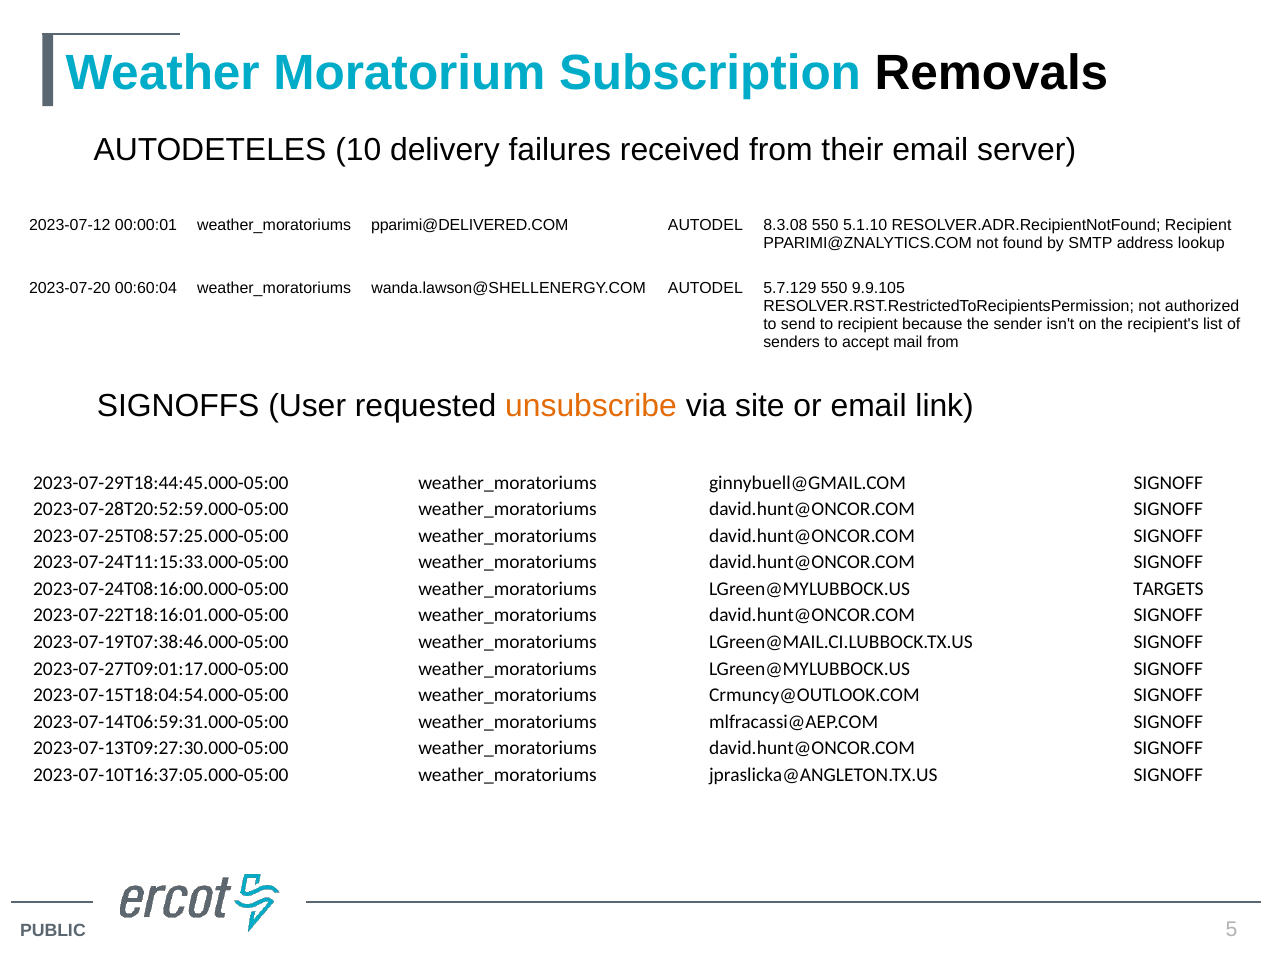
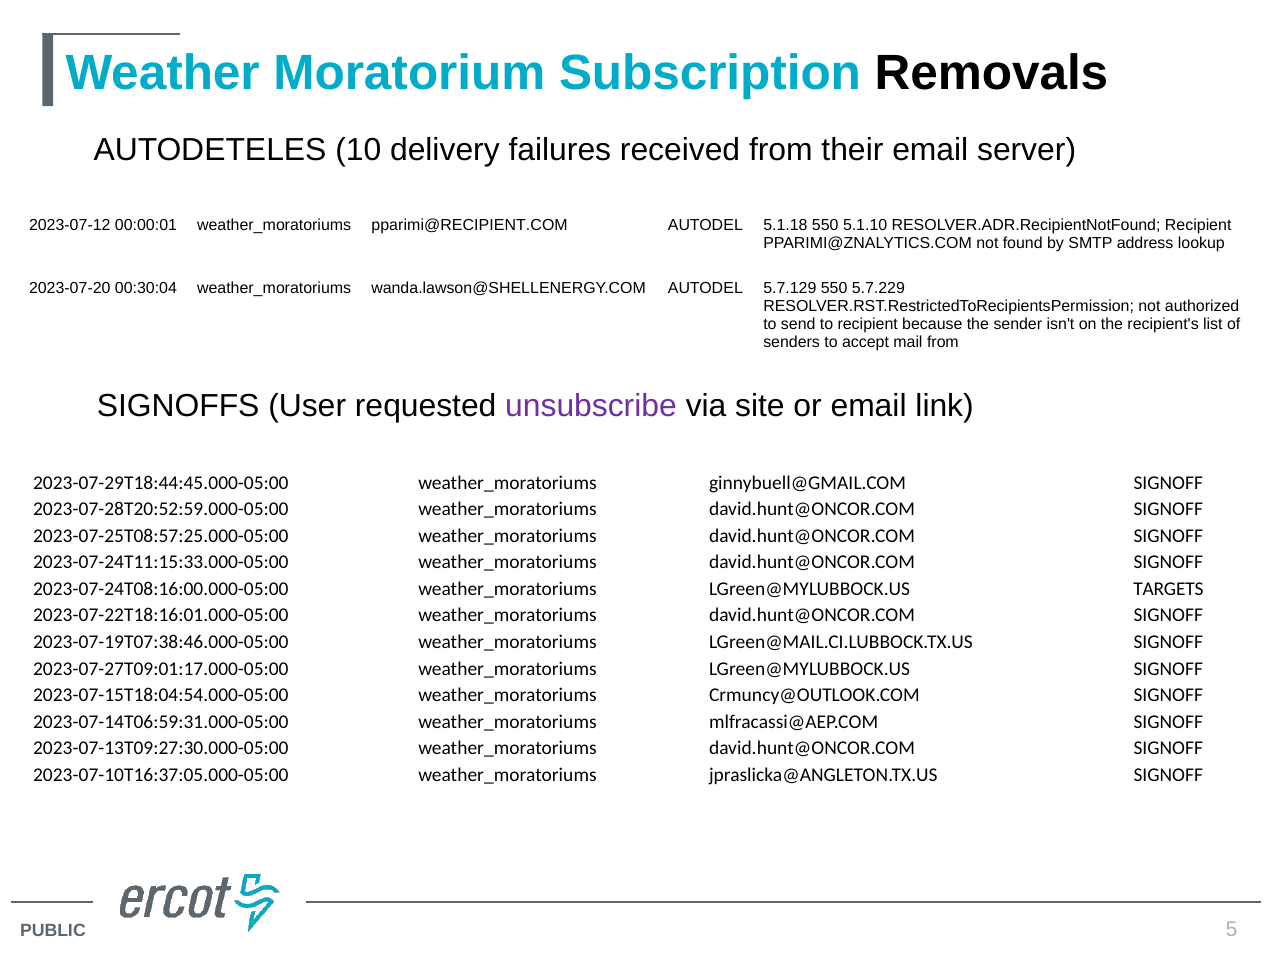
pparimi@DELIVERED.COM: pparimi@DELIVERED.COM -> pparimi@RECIPIENT.COM
8.3.08: 8.3.08 -> 5.1.18
00:60:04: 00:60:04 -> 00:30:04
9.9.105: 9.9.105 -> 5.7.229
unsubscribe colour: orange -> purple
